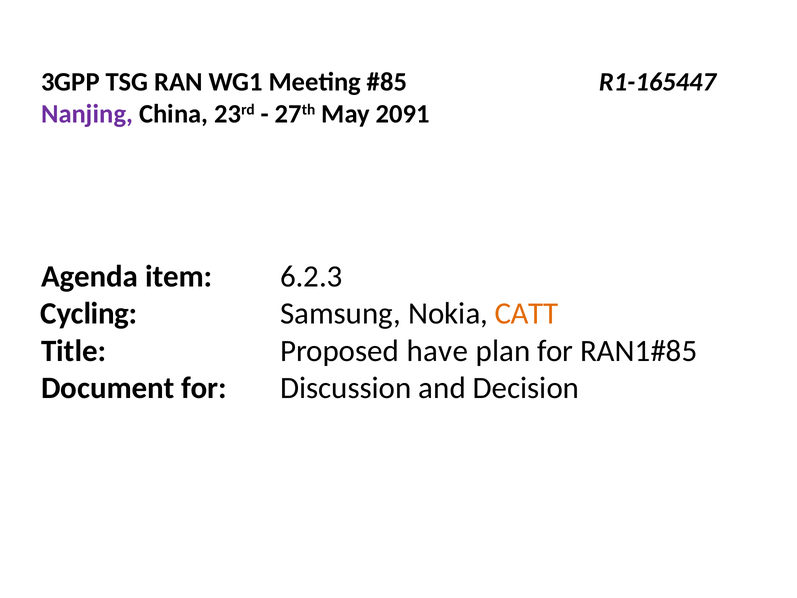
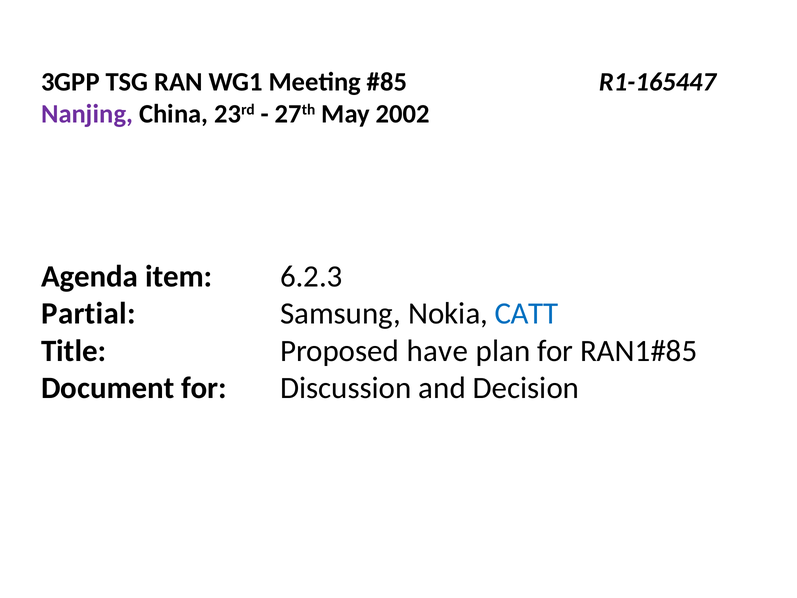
2091: 2091 -> 2002
Cycling: Cycling -> Partial
CATT colour: orange -> blue
